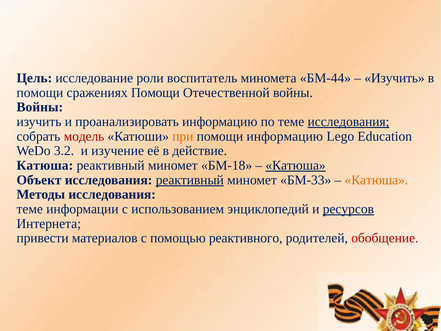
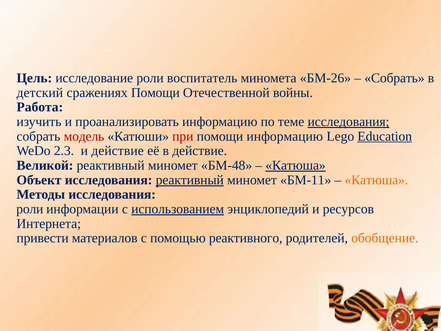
БМ-44: БМ-44 -> БМ-26
Изучить at (394, 78): Изучить -> Собрать
помощи at (40, 93): помощи -> детский
Войны at (40, 107): Войны -> Работа
при colour: orange -> red
Education underline: none -> present
3.2: 3.2 -> 2.3
и изучение: изучение -> действие
Катюша at (45, 165): Катюша -> Великой
БМ-18: БМ-18 -> БМ-48
БМ-33: БМ-33 -> БМ-11
теме at (30, 209): теме -> роли
использованием underline: none -> present
ресурсов underline: present -> none
обобщение colour: red -> orange
